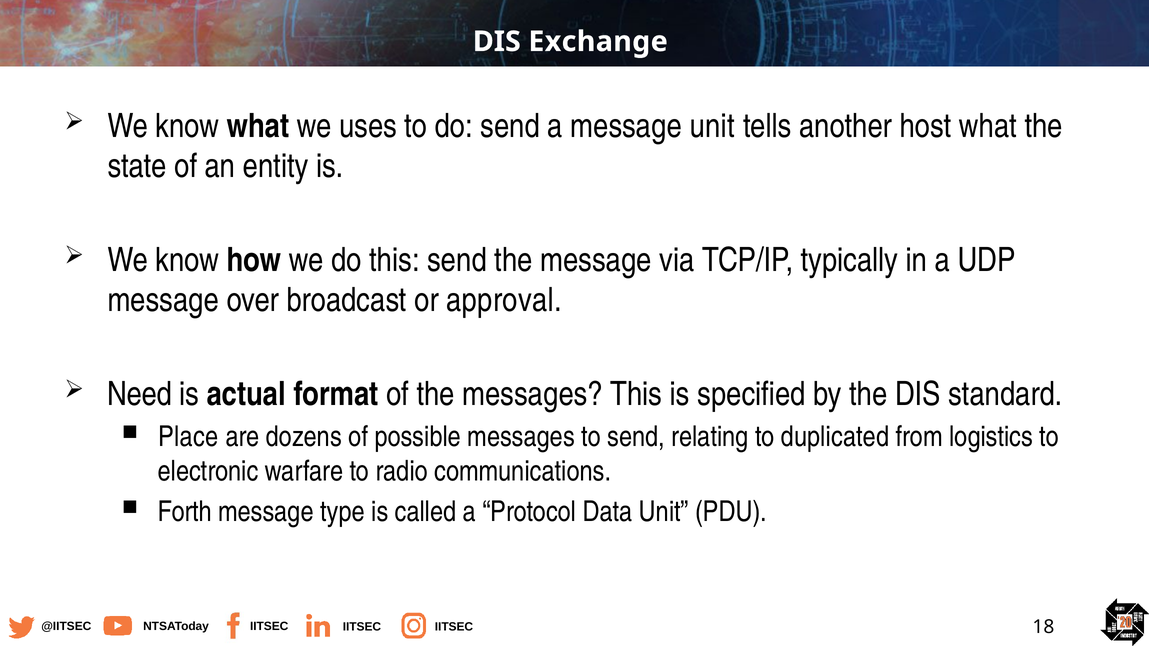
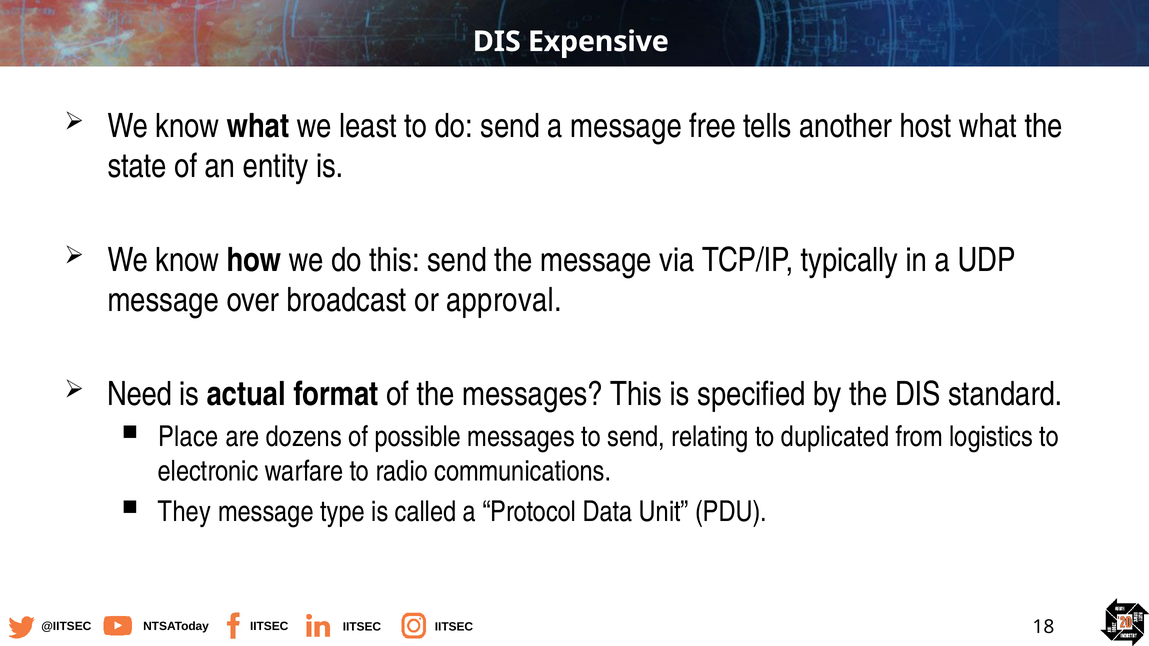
Exchange: Exchange -> Expensive
uses: uses -> least
message unit: unit -> free
Forth: Forth -> They
